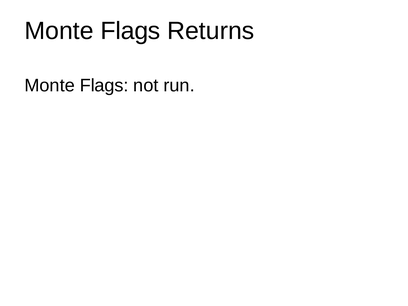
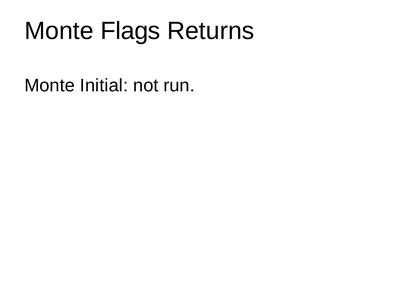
Flags at (104, 86): Flags -> Initial
